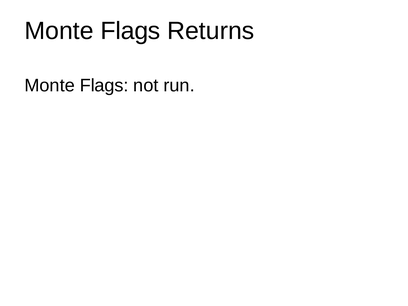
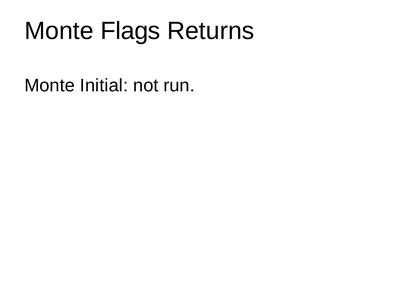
Flags at (104, 86): Flags -> Initial
